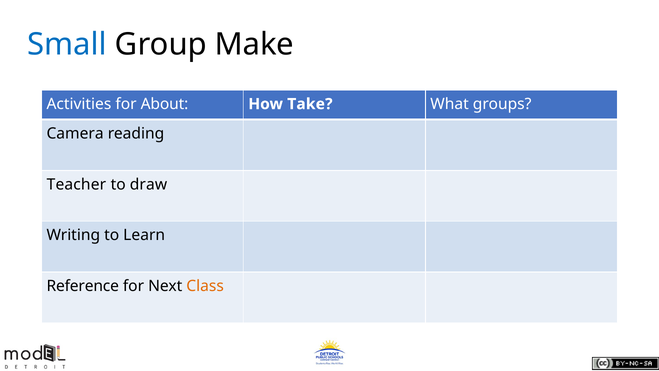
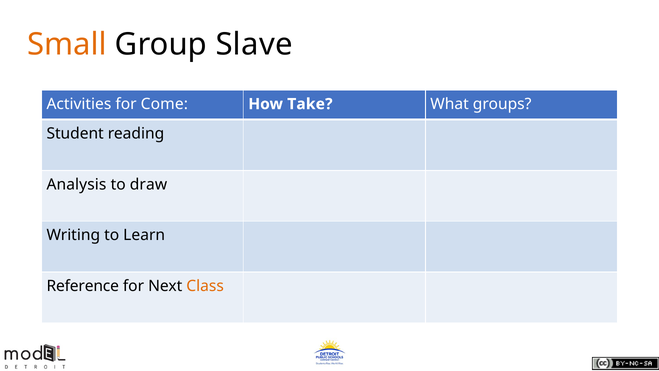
Small colour: blue -> orange
Make: Make -> Slave
About: About -> Come
Camera: Camera -> Student
Teacher: Teacher -> Analysis
